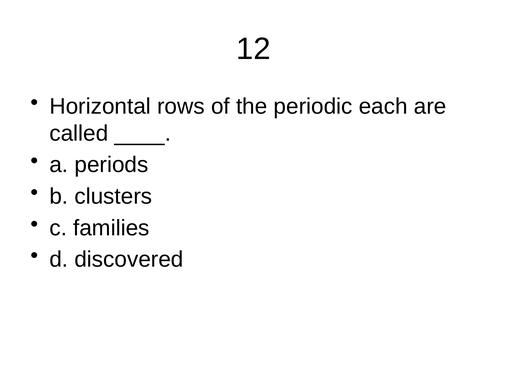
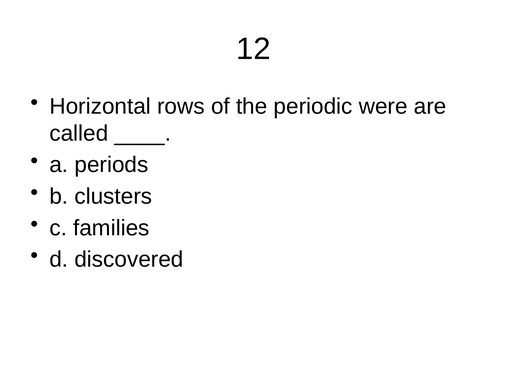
each: each -> were
